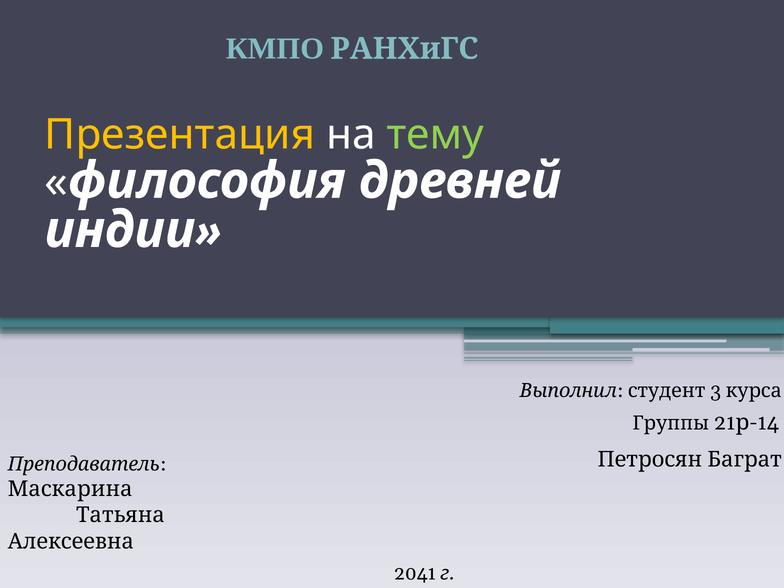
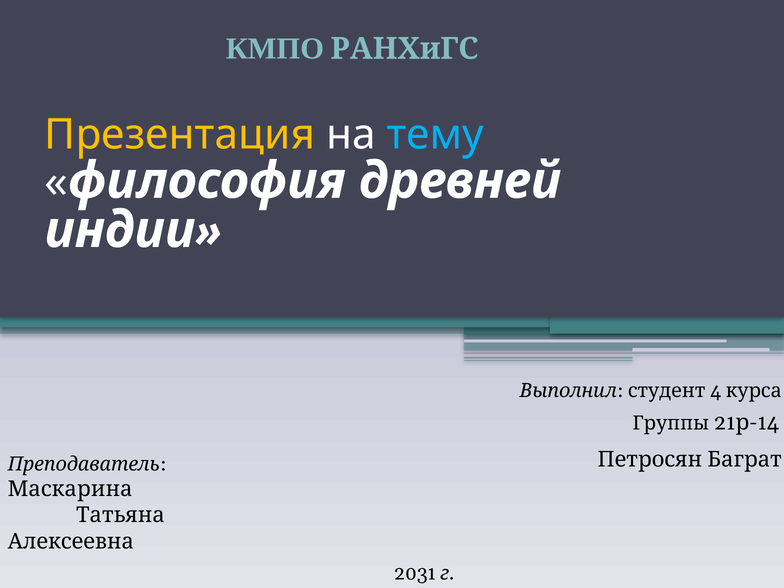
тему colour: light green -> light blue
3: 3 -> 4
2041: 2041 -> 2031
